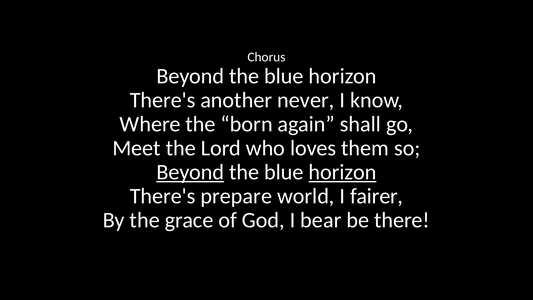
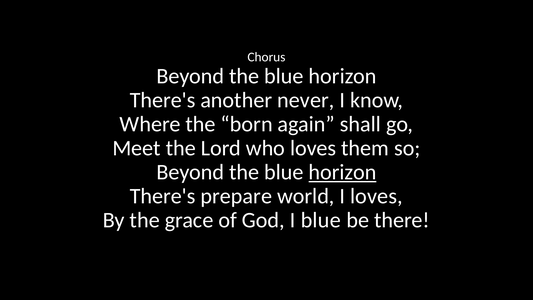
Beyond at (190, 172) underline: present -> none
I fairer: fairer -> loves
I bear: bear -> blue
